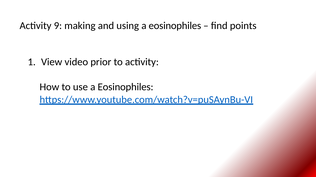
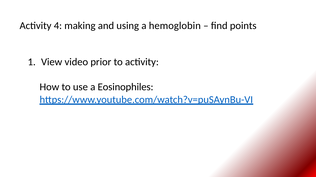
9: 9 -> 4
using a eosinophiles: eosinophiles -> hemoglobin
